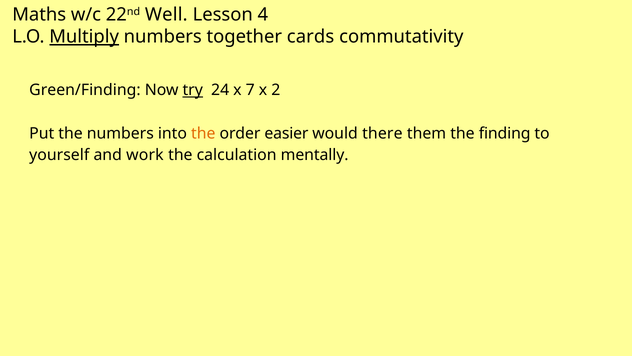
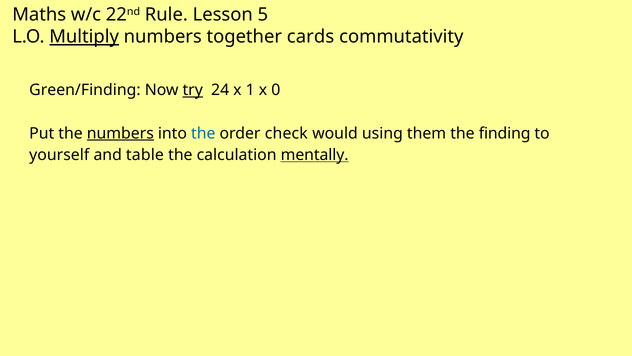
Well: Well -> Rule
4: 4 -> 5
7: 7 -> 1
2: 2 -> 0
numbers at (120, 133) underline: none -> present
the at (203, 133) colour: orange -> blue
easier: easier -> check
there: there -> using
work: work -> table
mentally underline: none -> present
